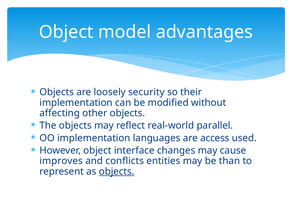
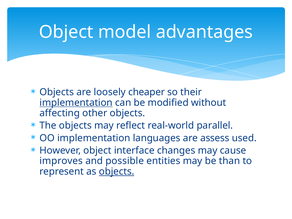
security: security -> cheaper
implementation at (76, 103) underline: none -> present
access: access -> assess
conflicts: conflicts -> possible
